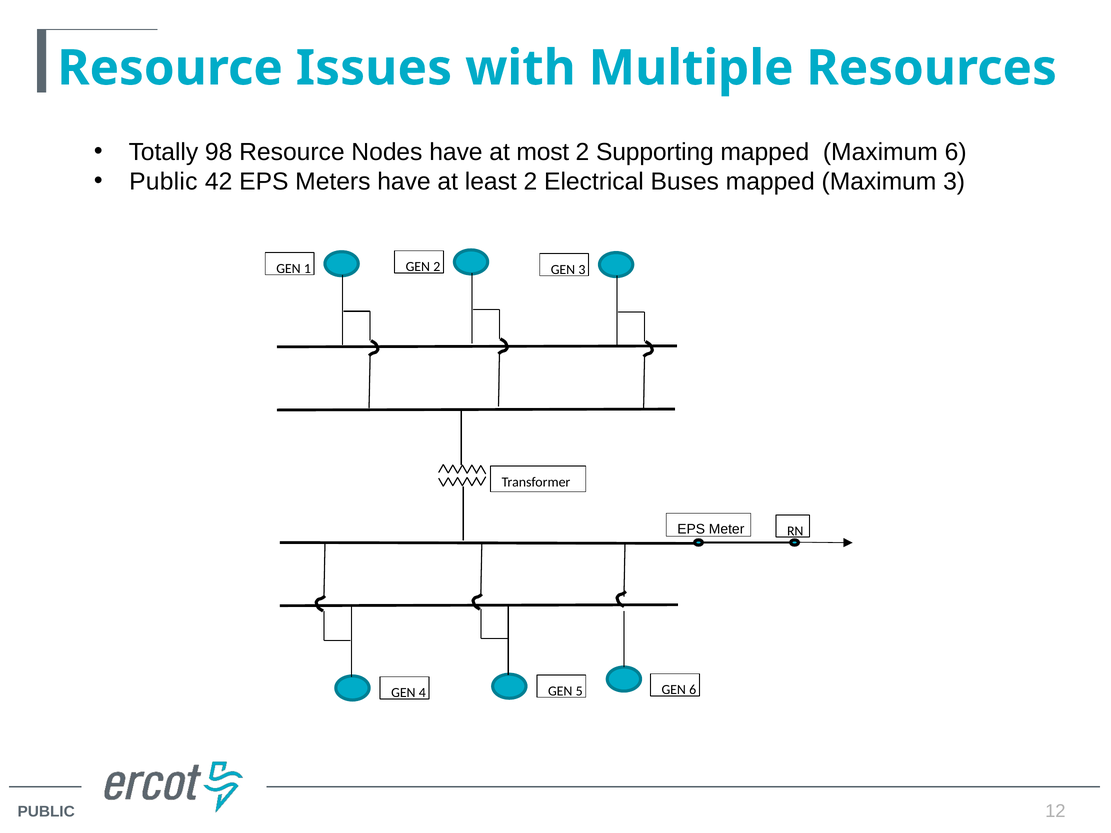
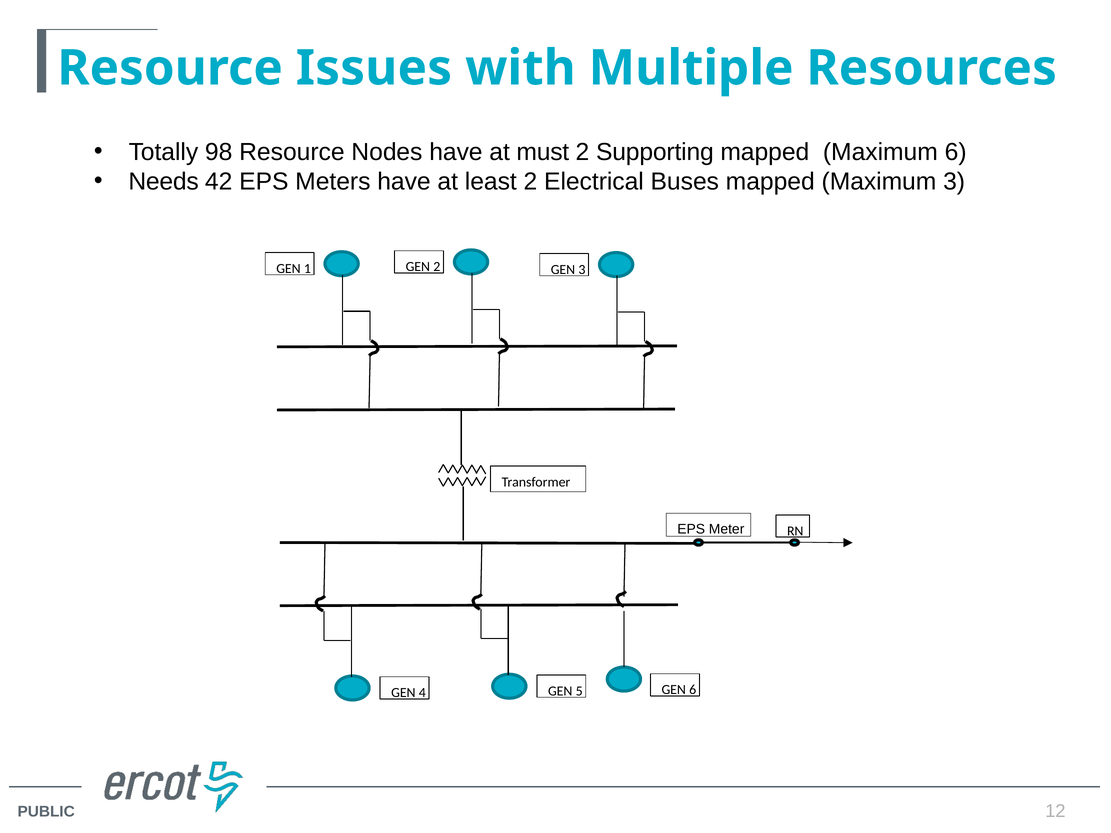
most: most -> must
Public at (163, 182): Public -> Needs
